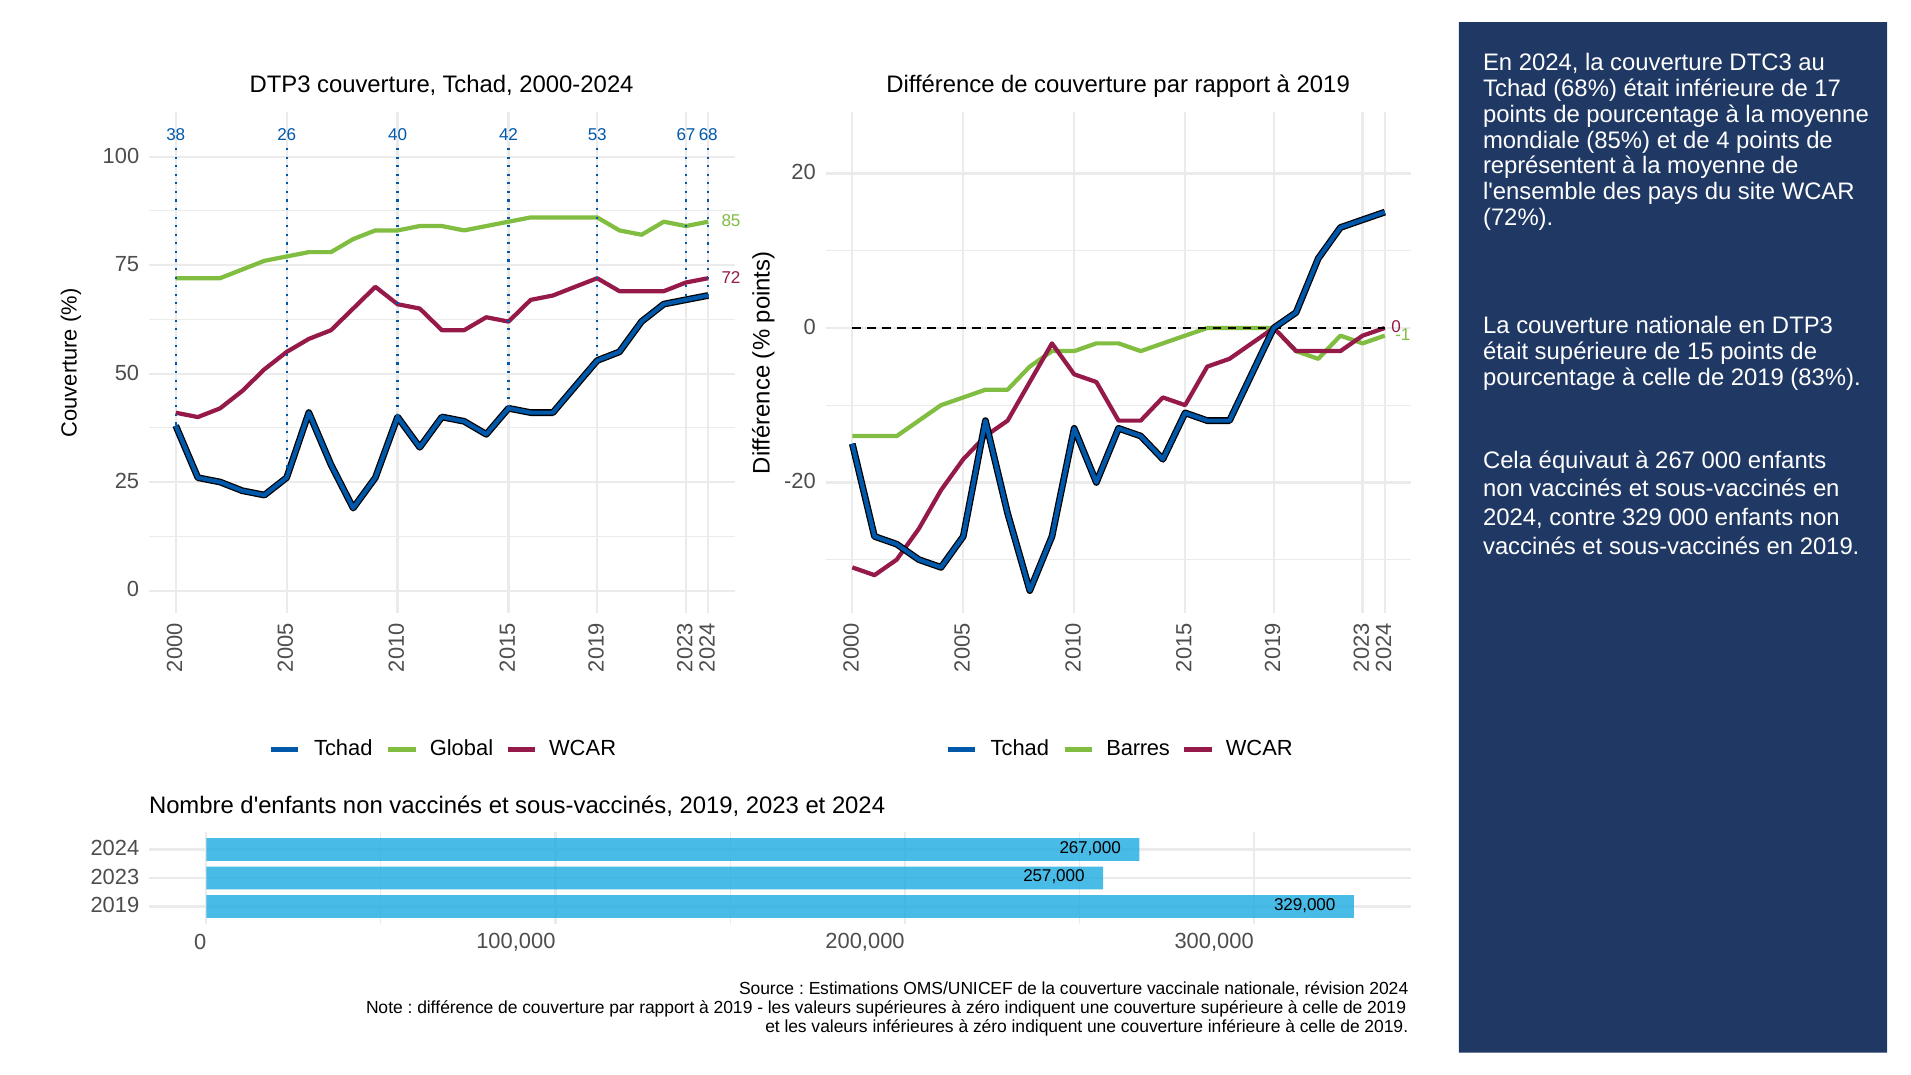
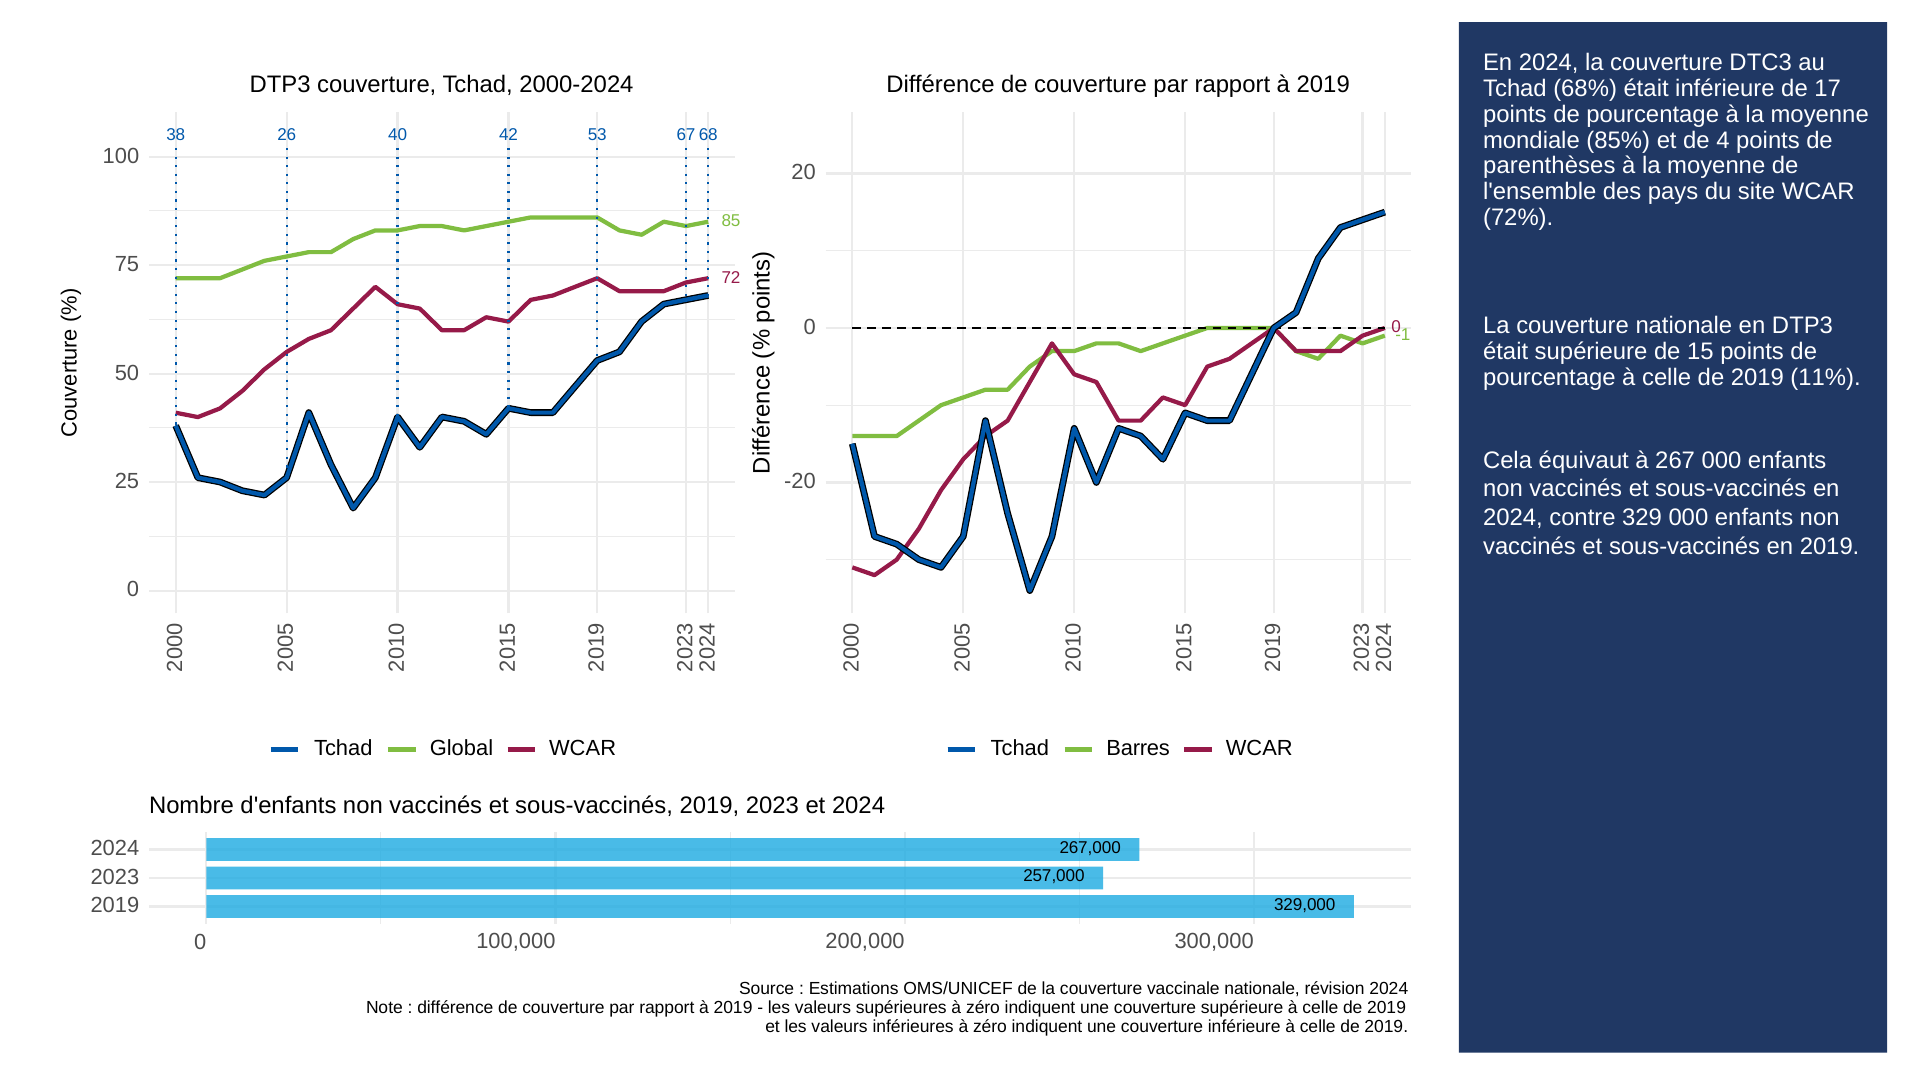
représentent: représentent -> parenthèses
83%: 83% -> 11%
